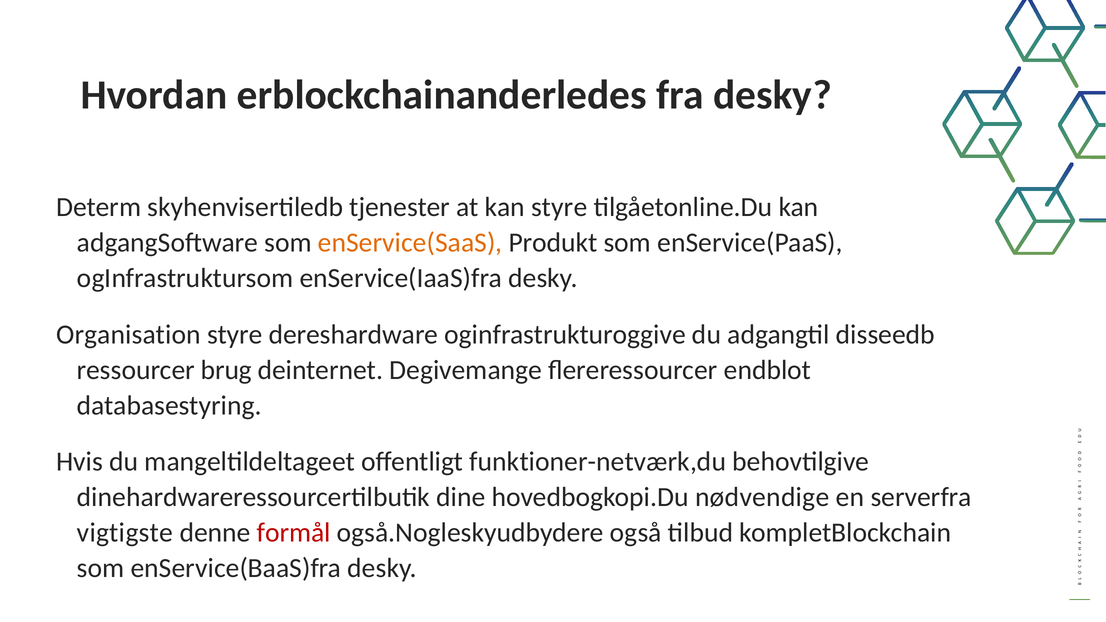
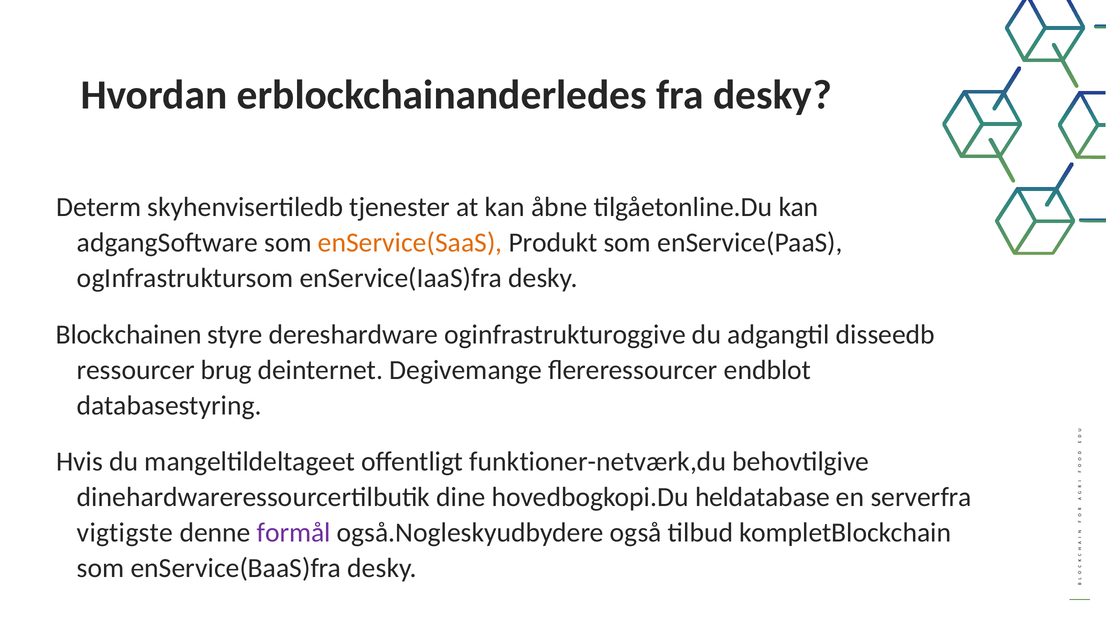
kan styre: styre -> åbne
Organisation: Organisation -> Blockchainen
nødvendige: nødvendige -> heldatabase
formål colour: red -> purple
